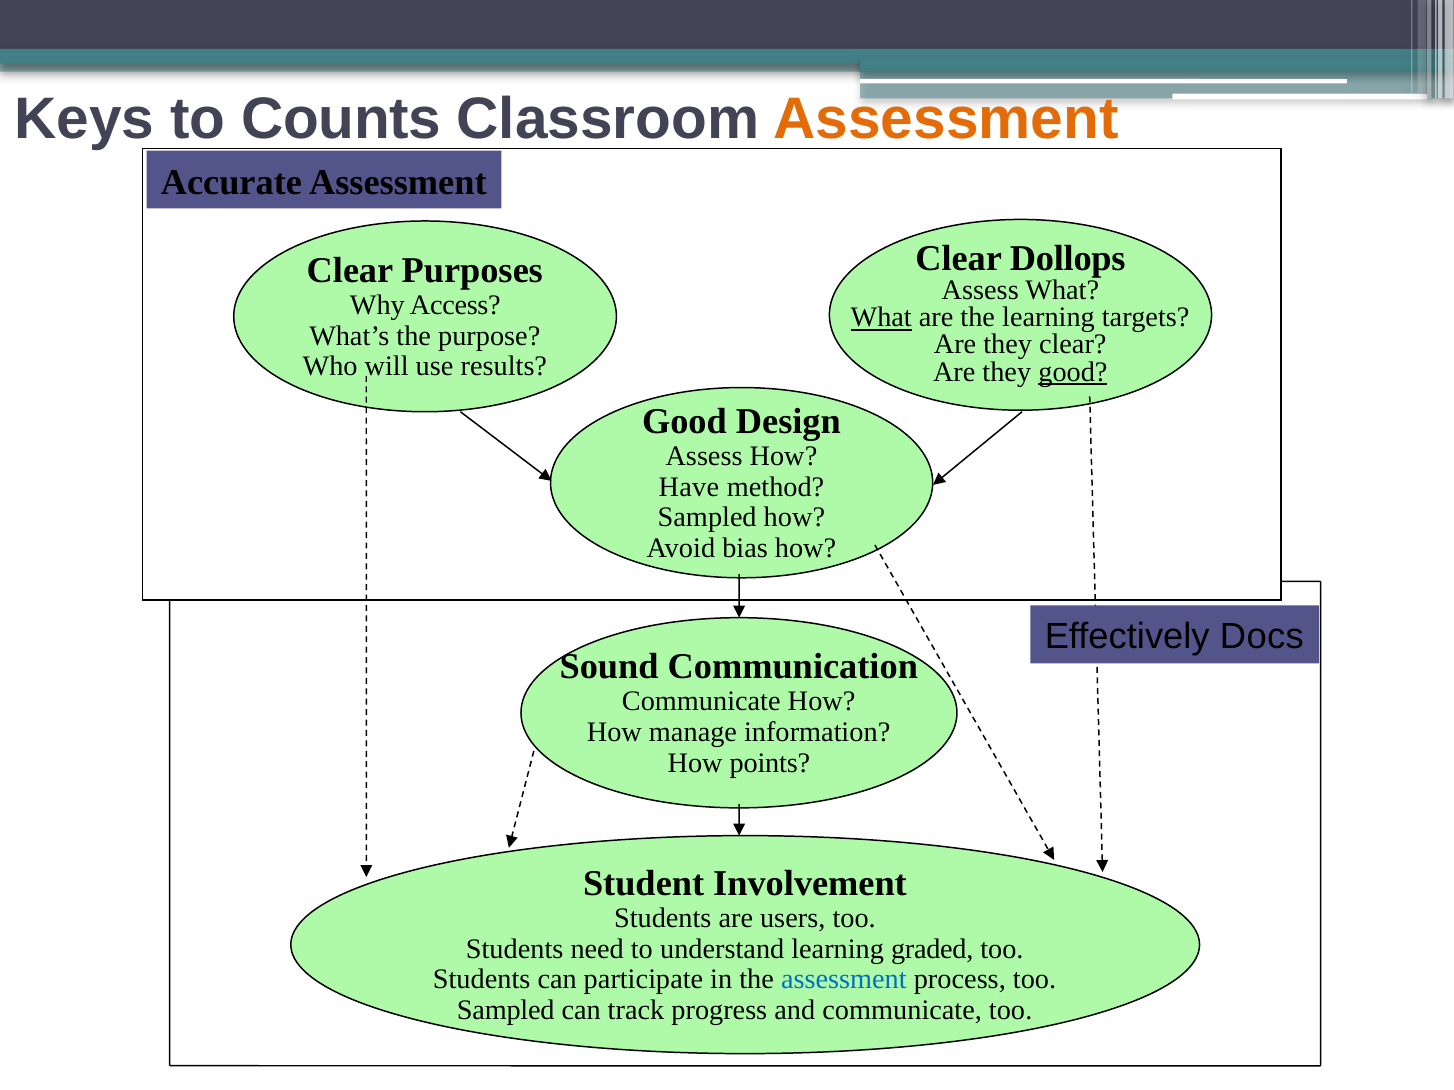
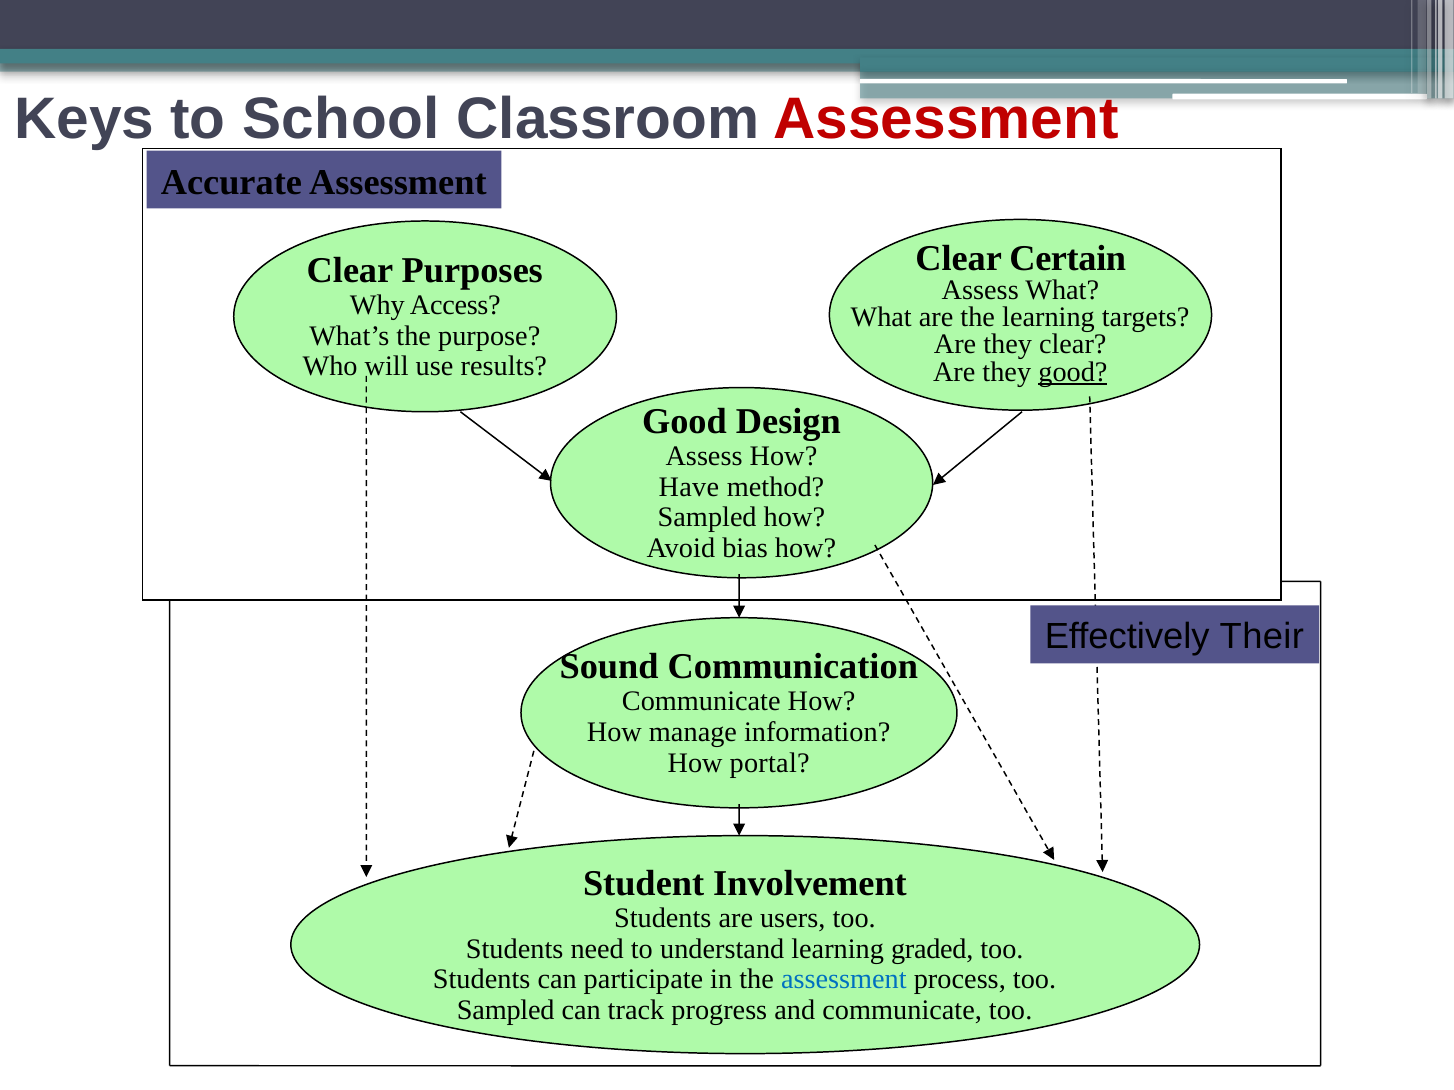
Counts: Counts -> School
Assessment at (946, 119) colour: orange -> red
Dollops: Dollops -> Certain
What at (881, 318) underline: present -> none
Docs: Docs -> Their
points: points -> portal
